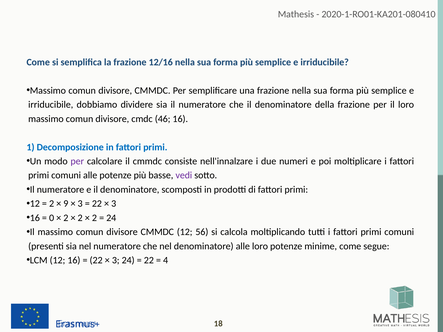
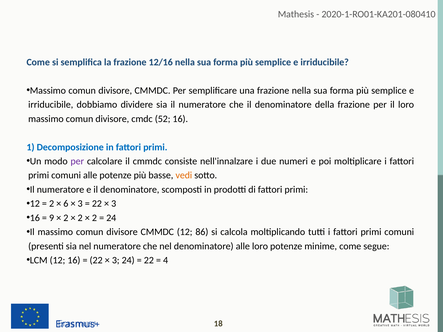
46: 46 -> 52
vedi colour: purple -> orange
9: 9 -> 6
0: 0 -> 9
56: 56 -> 86
